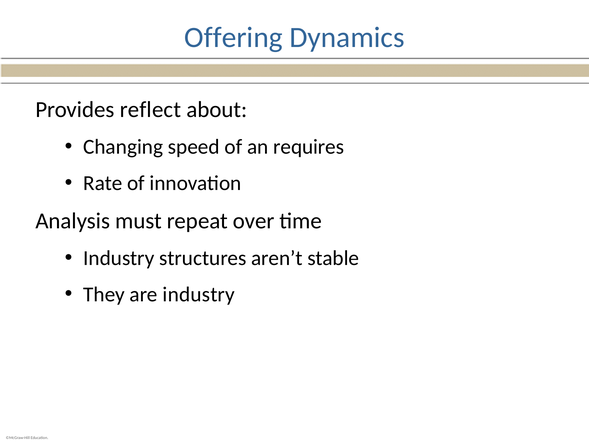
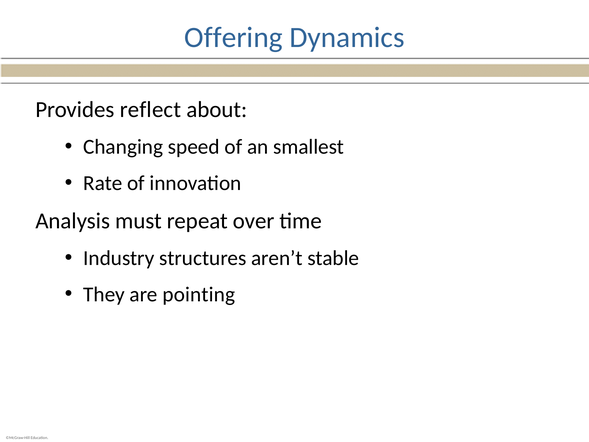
requires: requires -> smallest
are industry: industry -> pointing
